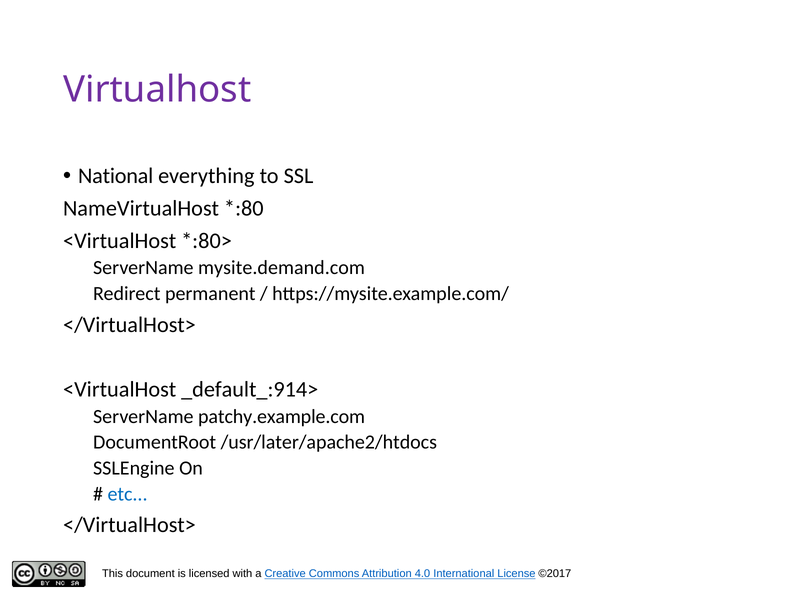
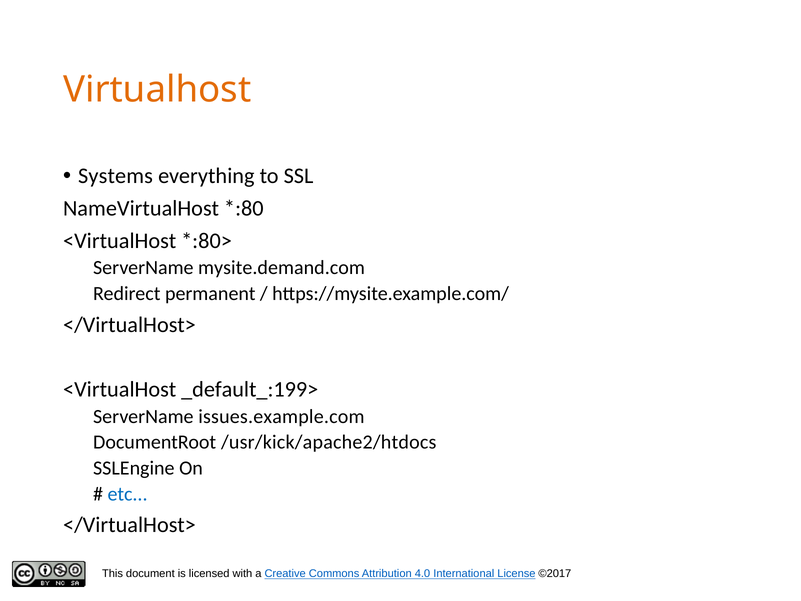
Virtualhost colour: purple -> orange
National: National -> Systems
_default_:914>: _default_:914> -> _default_:199>
patchy.example.com: patchy.example.com -> issues.example.com
/usr/later/apache2/htdocs: /usr/later/apache2/htdocs -> /usr/kick/apache2/htdocs
